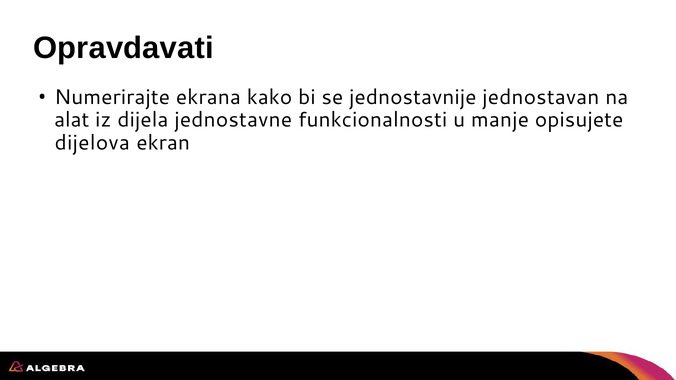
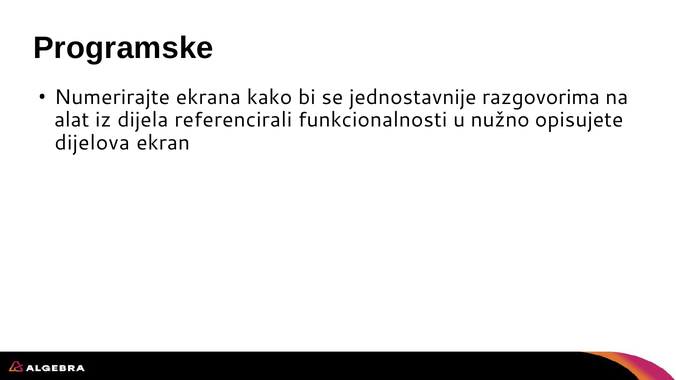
Opravdavati: Opravdavati -> Programske
jednostavan: jednostavan -> razgovorima
jednostavne: jednostavne -> referencirali
manje: manje -> nužno
